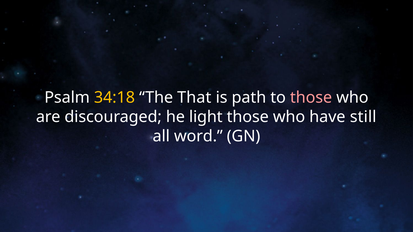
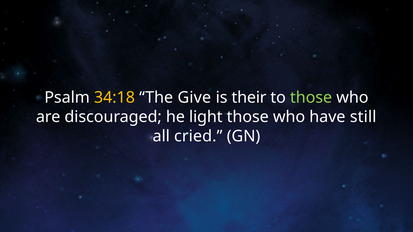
That: That -> Give
path: path -> their
those at (311, 98) colour: pink -> light green
word: word -> cried
